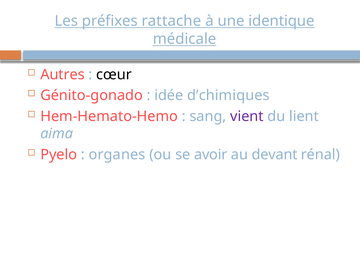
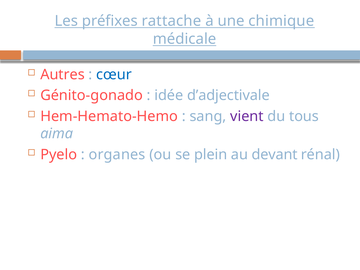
identique: identique -> chimique
cœur colour: black -> blue
d’chimiques: d’chimiques -> d’adjectivale
lient: lient -> tous
avoir: avoir -> plein
